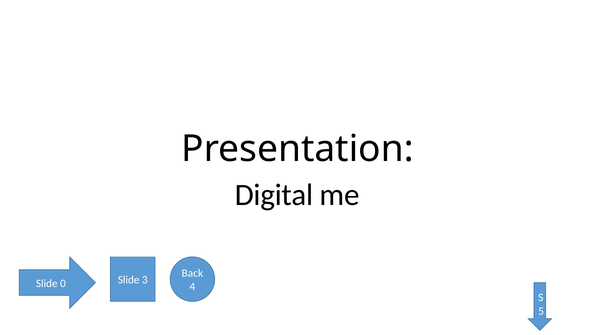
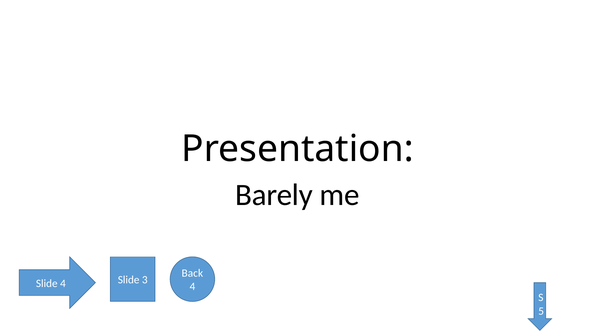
Digital: Digital -> Barely
Slide 0: 0 -> 4
